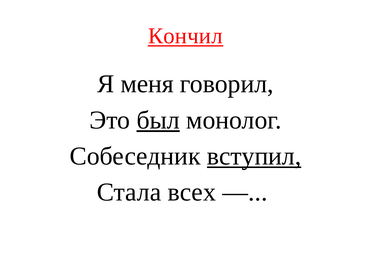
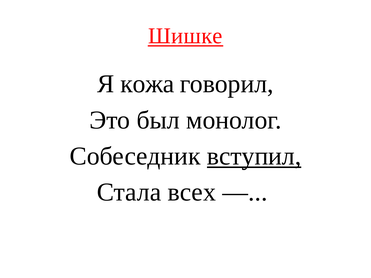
Кончил: Кончил -> Шишке
меня: меня -> кожа
был underline: present -> none
